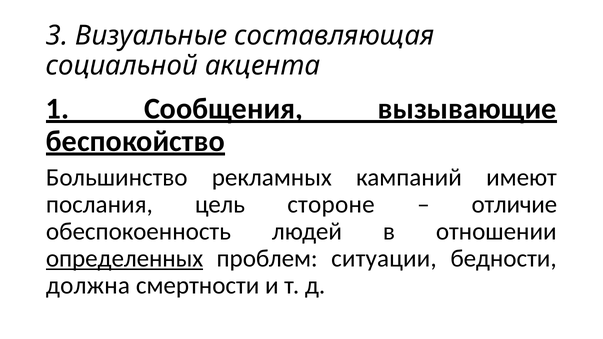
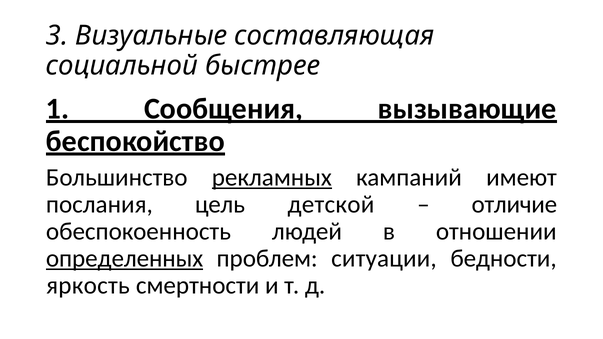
акцента: акцента -> быстрее
рекламных underline: none -> present
стороне: стороне -> детской
должна: должна -> яркость
